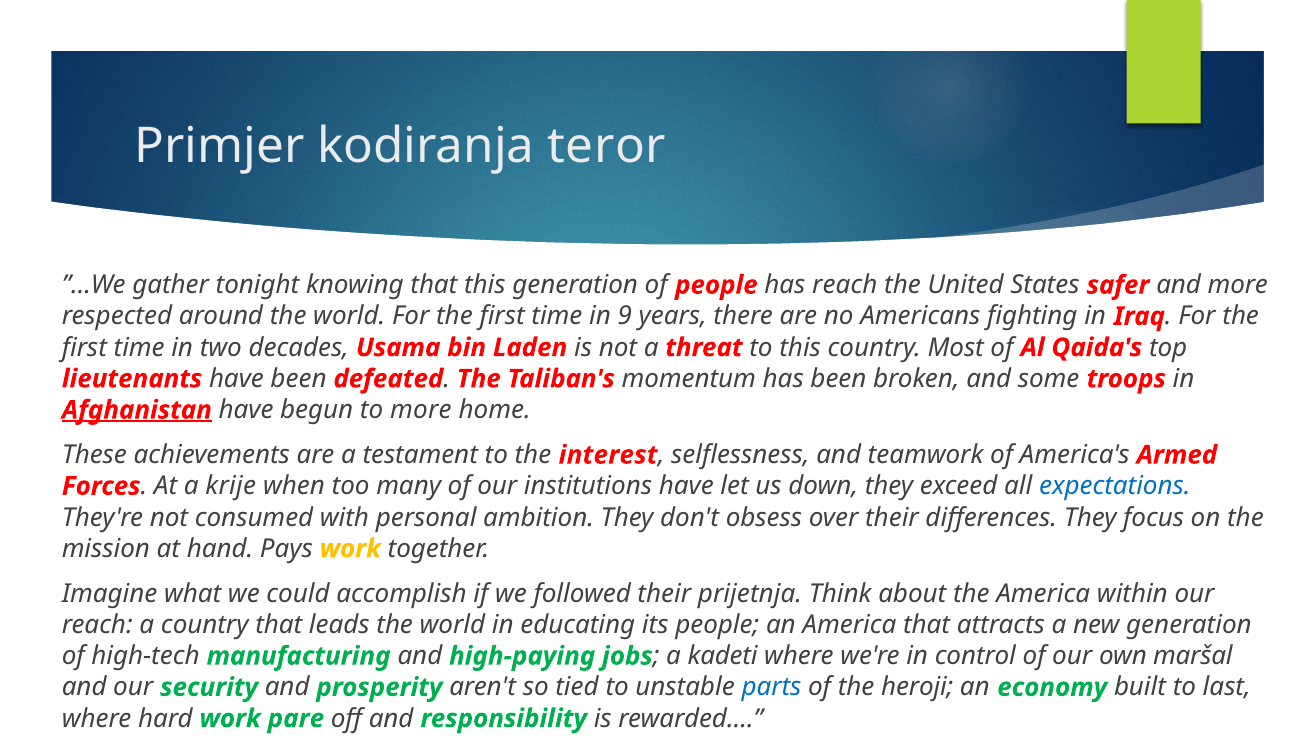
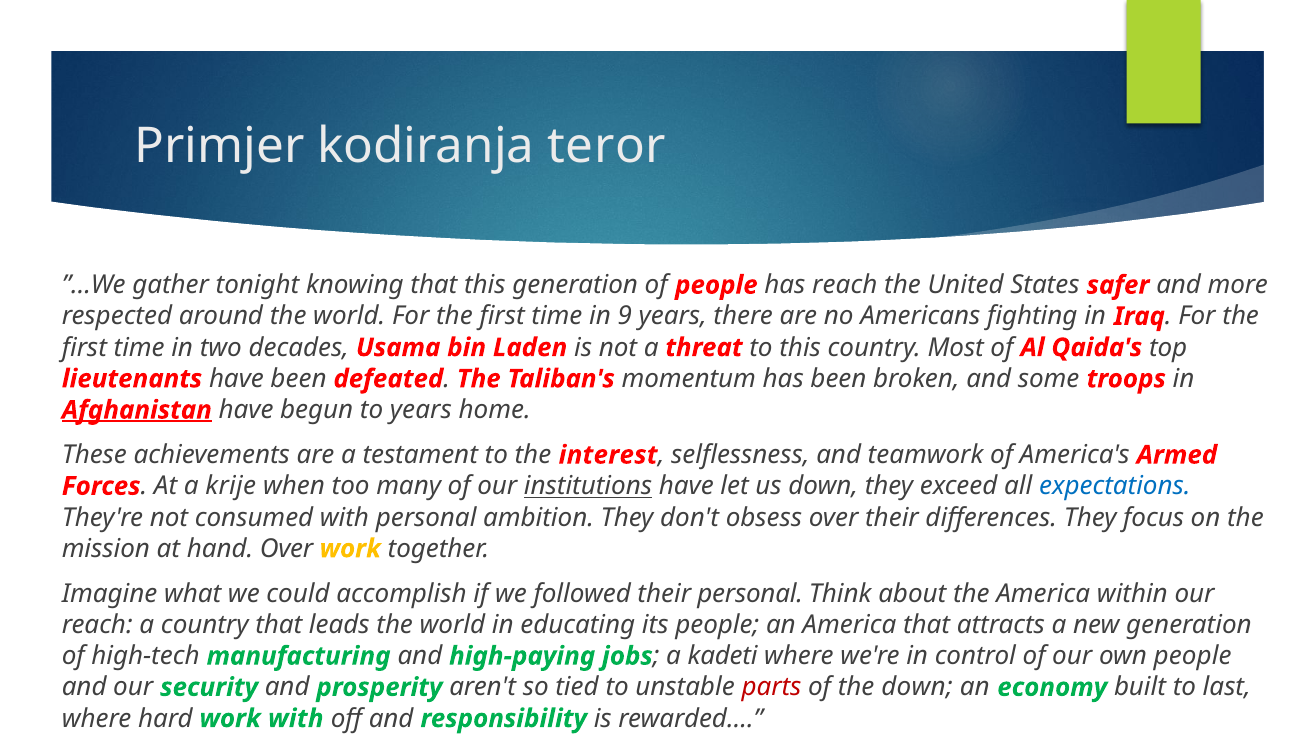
to more: more -> years
institutions underline: none -> present
hand Pays: Pays -> Over
their prijetnja: prijetnja -> personal
own maršal: maršal -> people
parts colour: blue -> red
the heroji: heroji -> down
work pare: pare -> with
